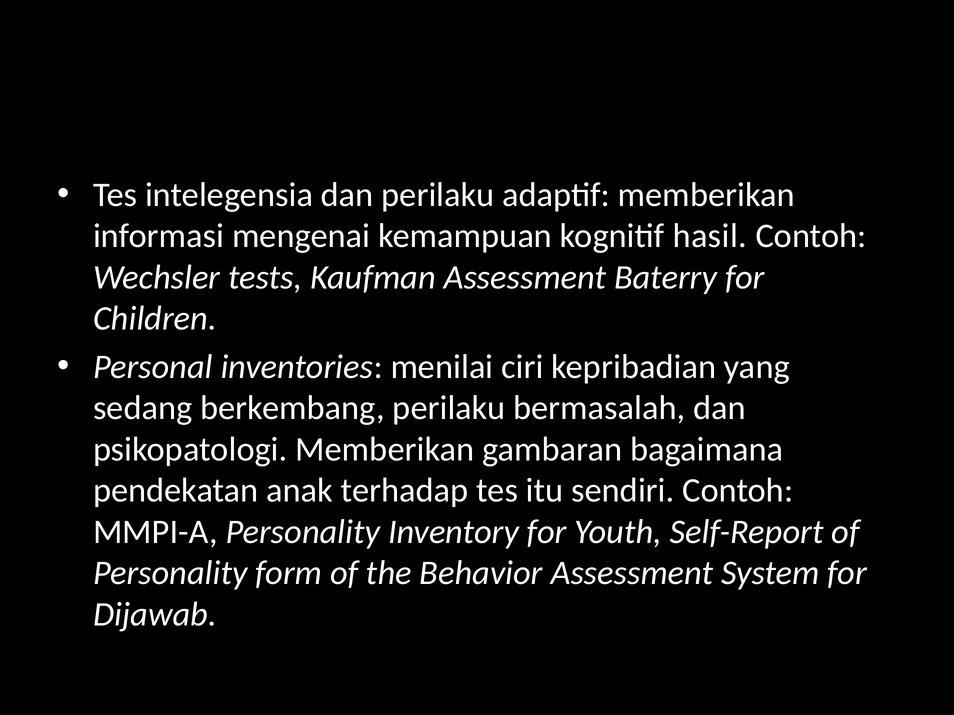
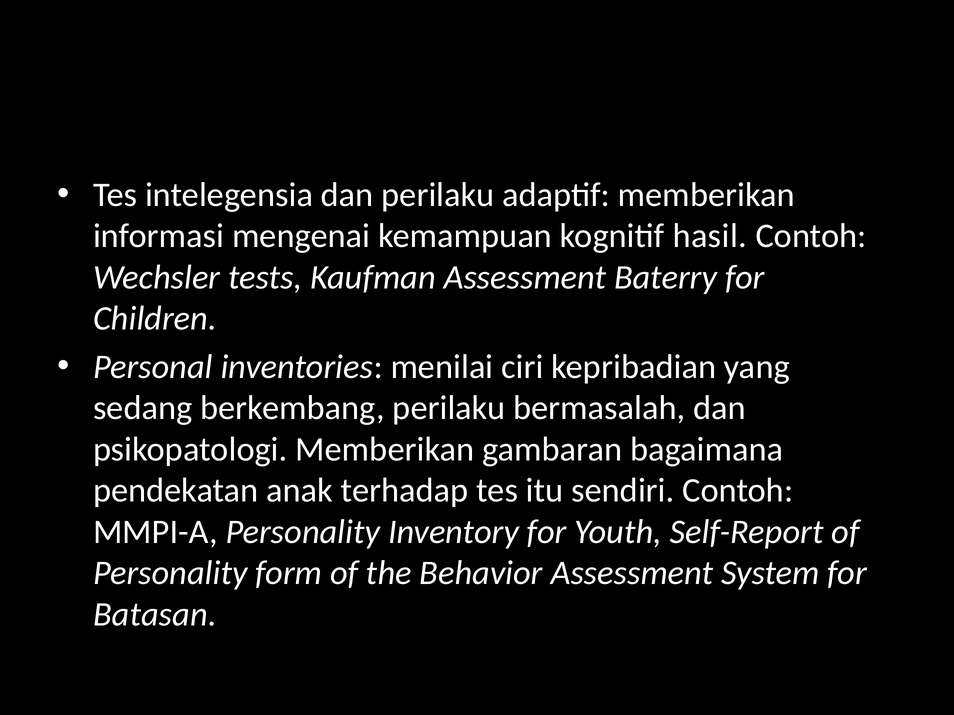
Dijawab: Dijawab -> Batasan
